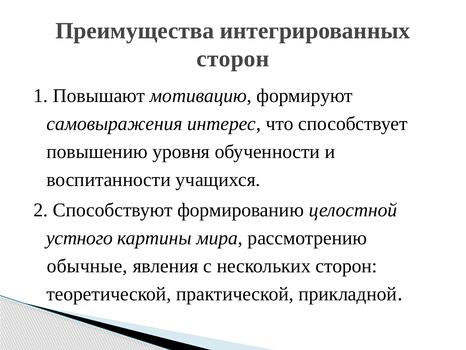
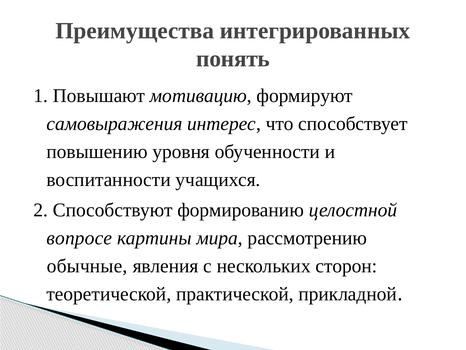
сторон at (233, 59): сторон -> понять
устного: устного -> вопросе
